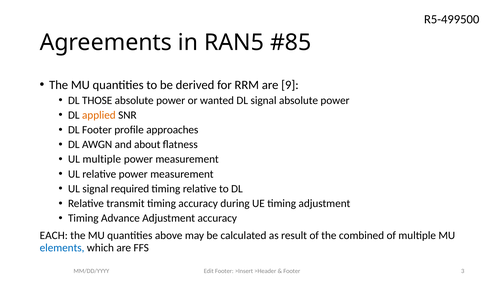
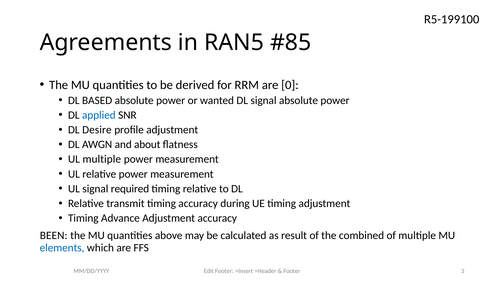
R5-499500: R5-499500 -> R5-199100
9: 9 -> 0
THOSE: THOSE -> BASED
applied colour: orange -> blue
DL Footer: Footer -> Desire
profile approaches: approaches -> adjustment
EACH: EACH -> BEEN
